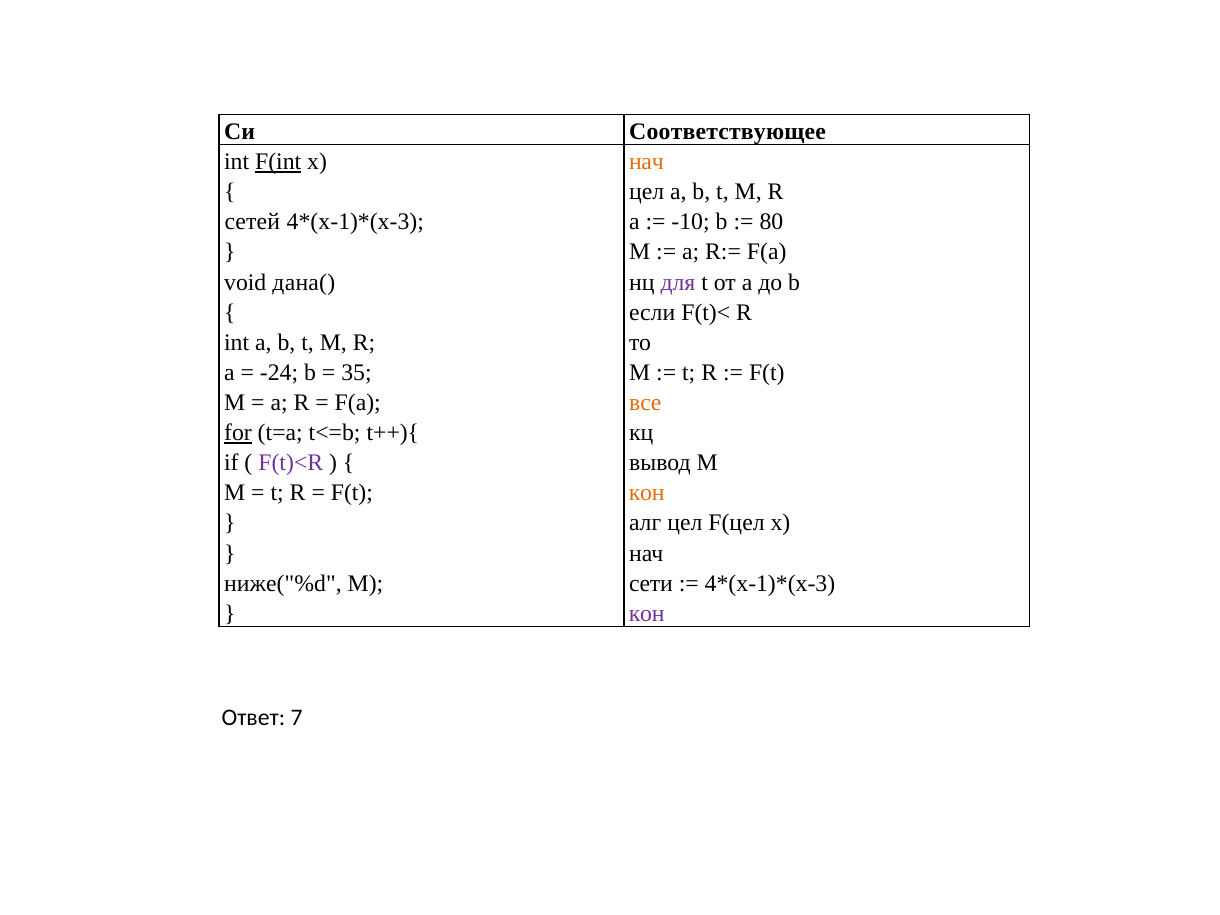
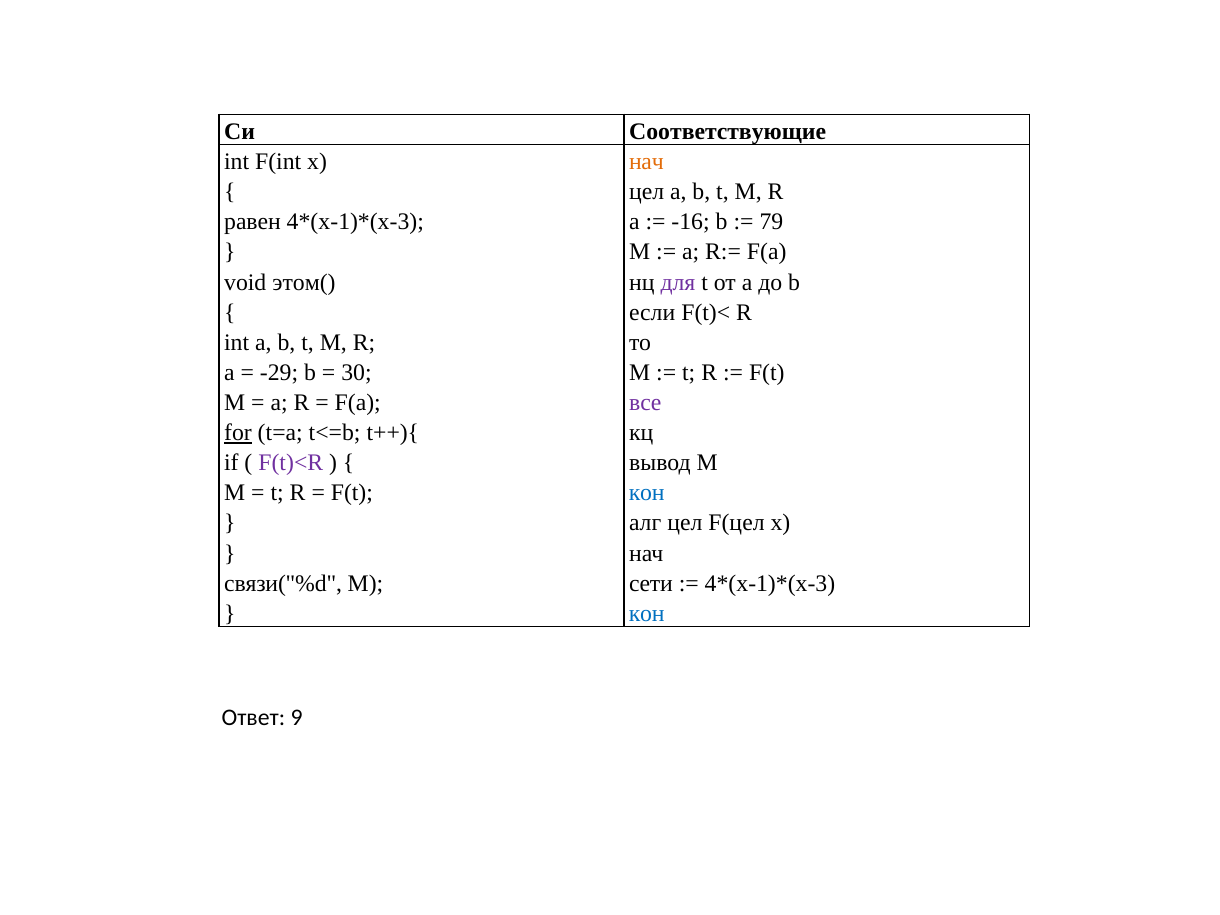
Соответствующее: Соответствующее -> Соответствующие
F(int underline: present -> none
сетей: сетей -> равен
-10: -10 -> -16
80: 80 -> 79
дана(: дана( -> этом(
-24: -24 -> -29
35: 35 -> 30
все colour: orange -> purple
кон at (647, 493) colour: orange -> blue
ниже("%d: ниже("%d -> связи("%d
кон at (647, 613) colour: purple -> blue
7: 7 -> 9
